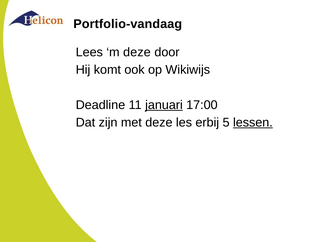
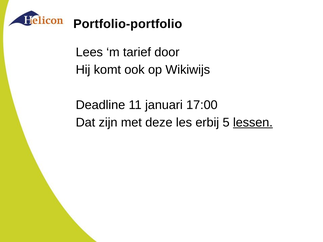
Portfolio-vandaag: Portfolio-vandaag -> Portfolio-portfolio
m deze: deze -> tarief
januari underline: present -> none
